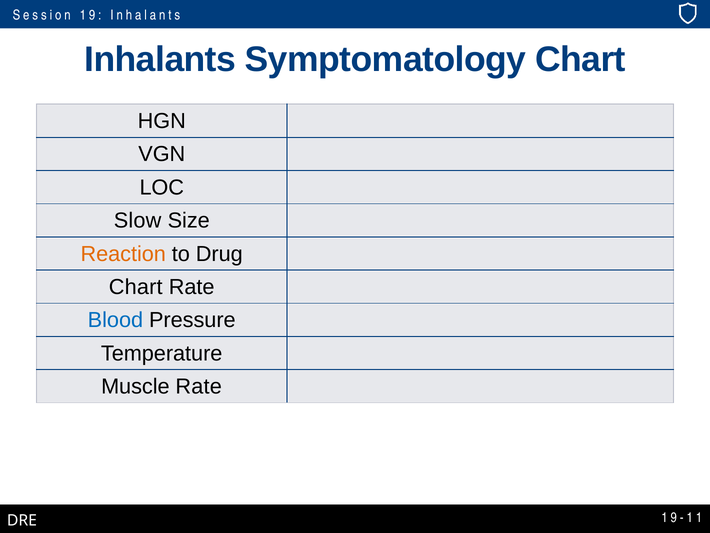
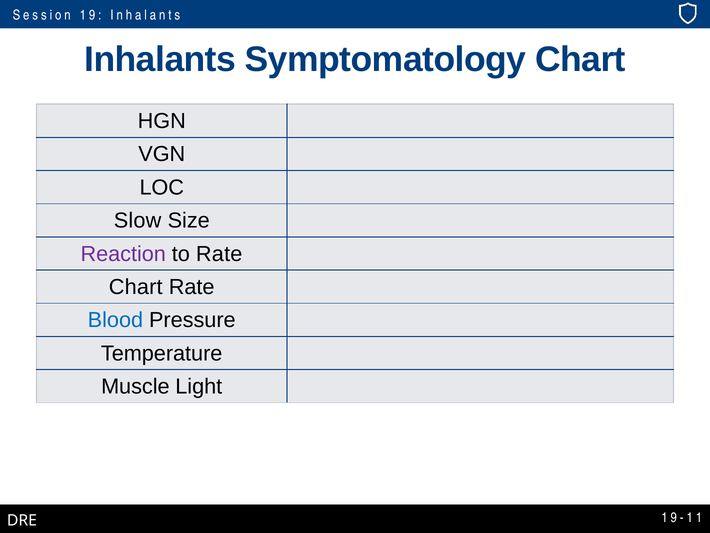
Reaction colour: orange -> purple
to Drug: Drug -> Rate
Muscle Rate: Rate -> Light
